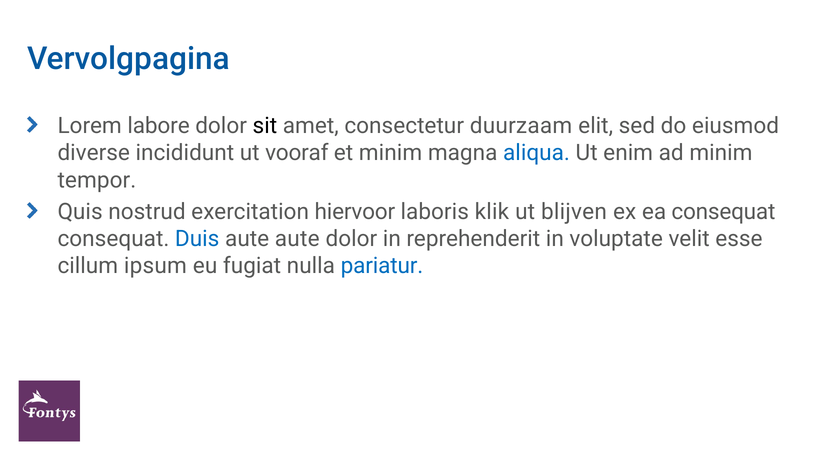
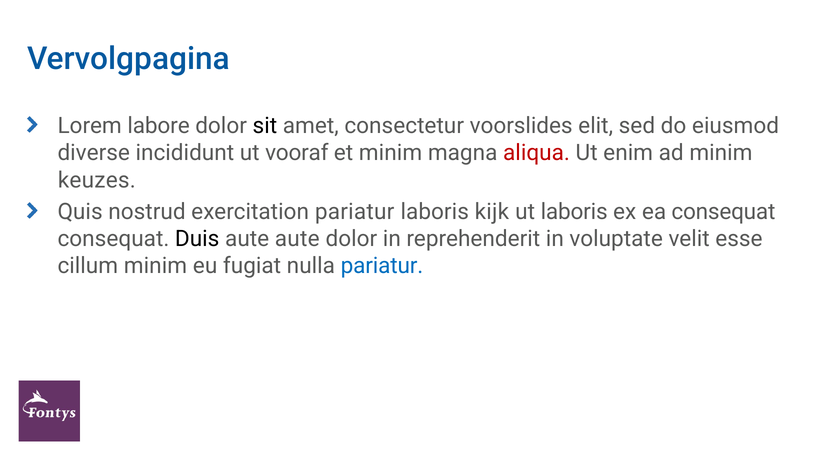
duurzaam: duurzaam -> voorslides
aliqua colour: blue -> red
tempor: tempor -> keuzes
exercitation hiervoor: hiervoor -> pariatur
klik: klik -> kijk
ut blijven: blijven -> laboris
Duis colour: blue -> black
cillum ipsum: ipsum -> minim
